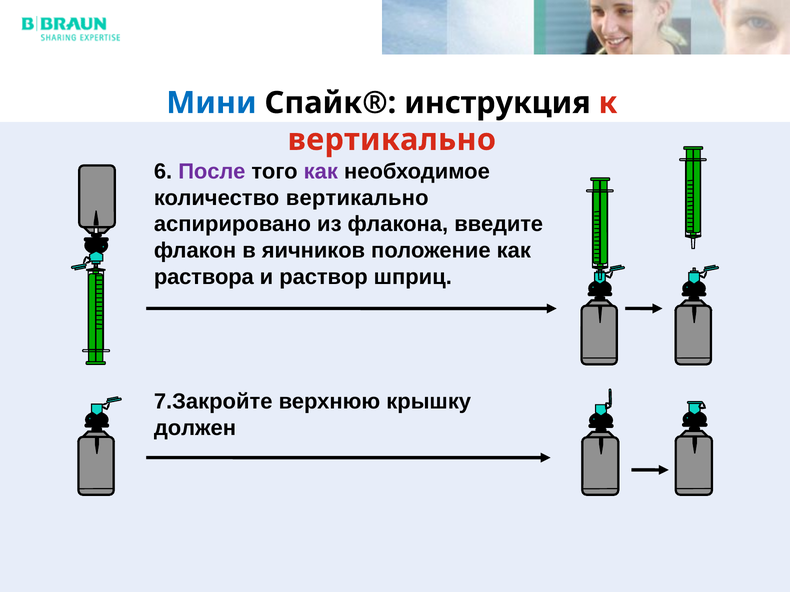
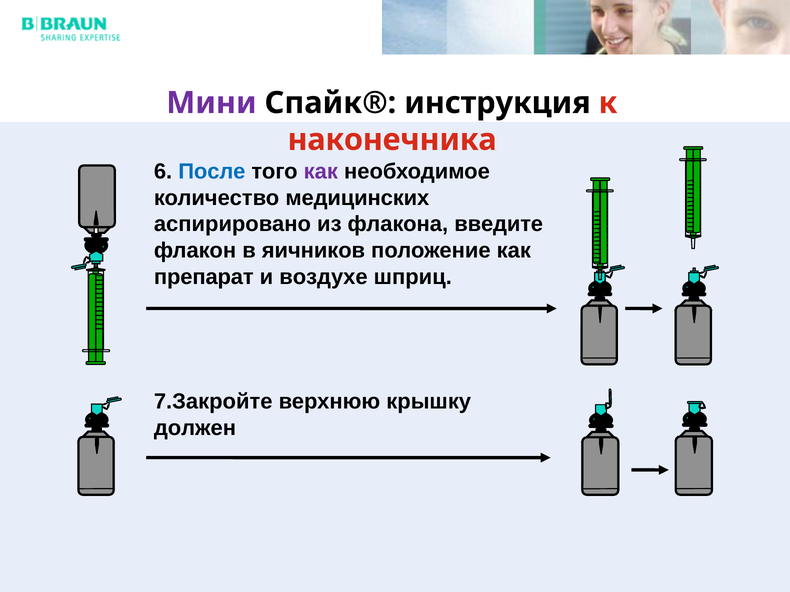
Мини colour: blue -> purple
вертикально at (392, 140): вертикально -> наконечника
После colour: purple -> blue
количество вертикально: вертикально -> медицинских
раствора: раствора -> препарат
раствор: раствор -> воздухе
